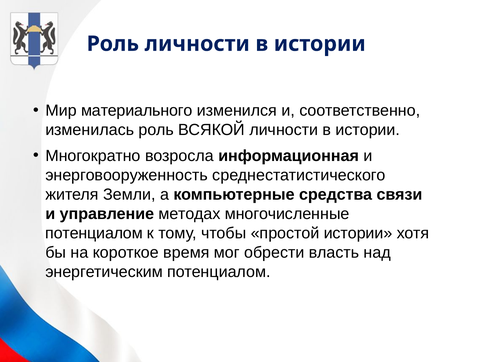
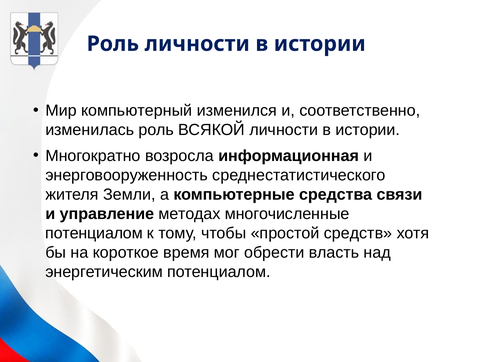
материального: материального -> компьютерный
простой истории: истории -> средств
